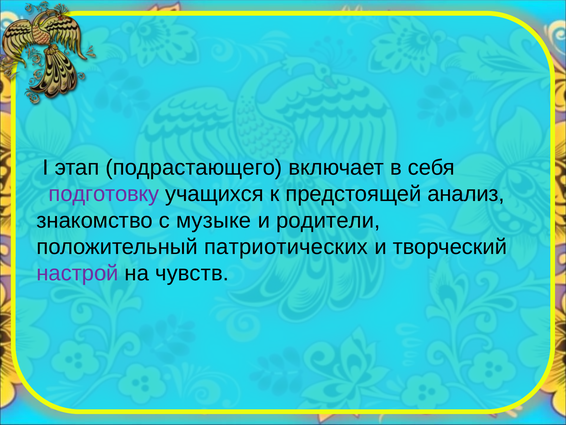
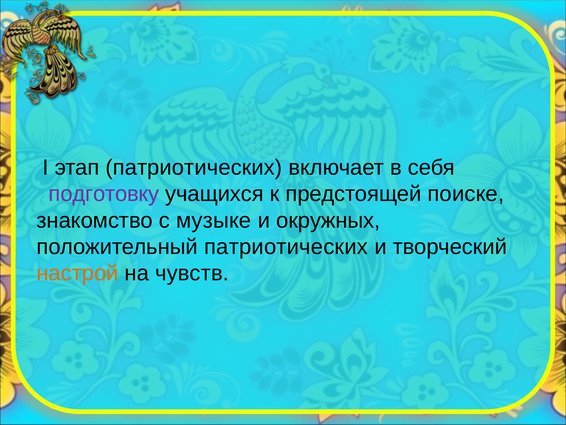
этап подрастающего: подрастающего -> патриотических
анализ: анализ -> поиске
родители: родители -> окружных
настрой colour: purple -> orange
